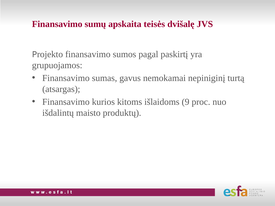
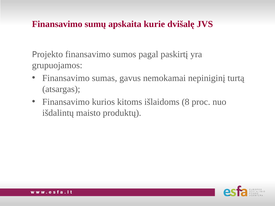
teisės: teisės -> kurie
9: 9 -> 8
